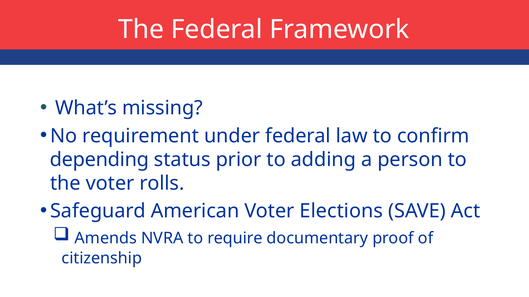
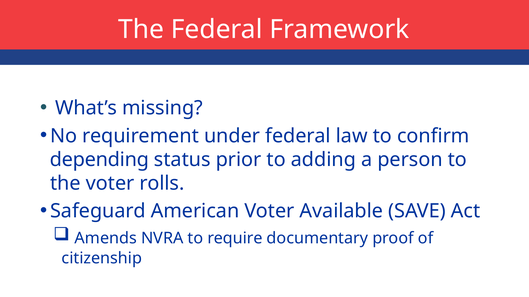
Elections: Elections -> Available
